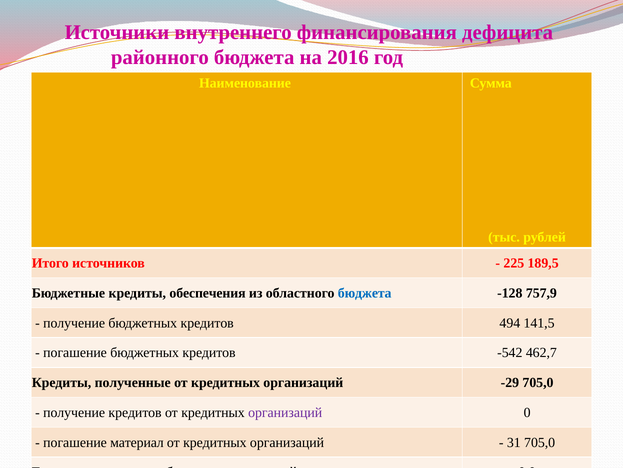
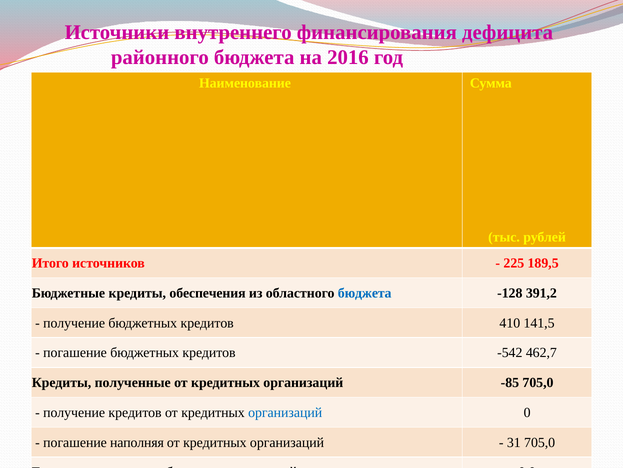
757,9: 757,9 -> 391,2
494: 494 -> 410
-29: -29 -> -85
организаций at (285, 412) colour: purple -> blue
материал: материал -> наполняя
